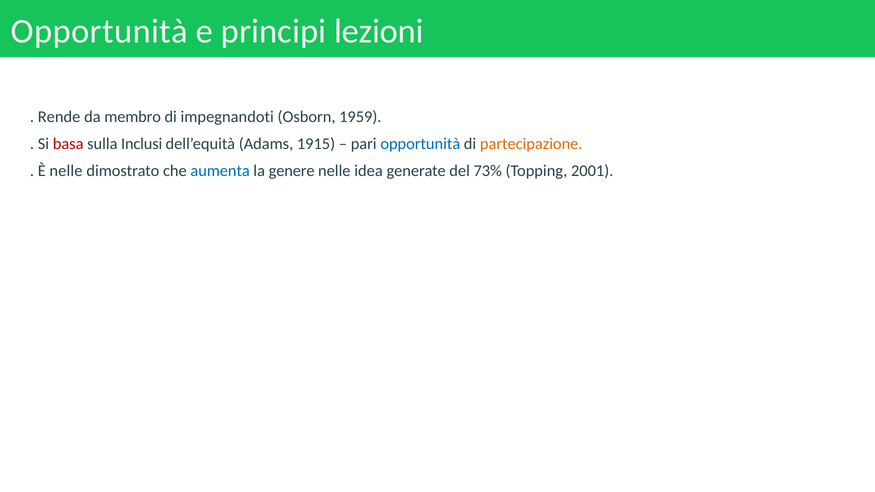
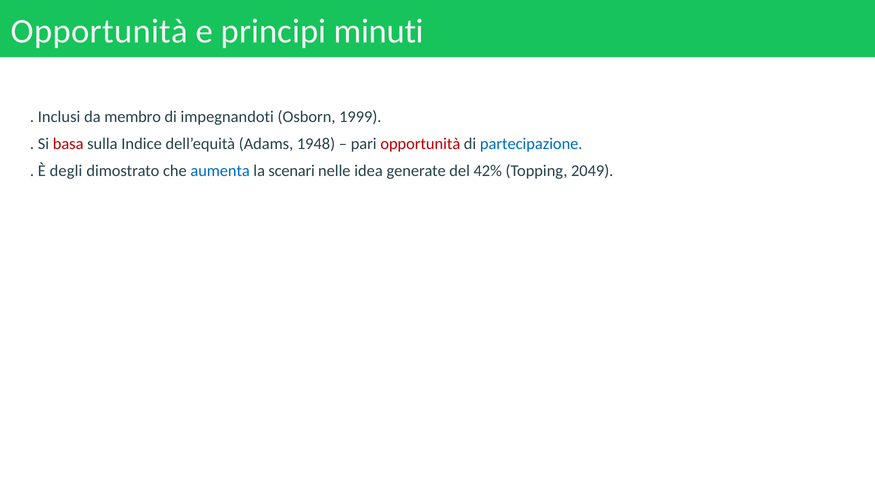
lezioni: lezioni -> minuti
Rende: Rende -> Inclusi
1959: 1959 -> 1999
Inclusi: Inclusi -> Indice
1915: 1915 -> 1948
opportunità at (420, 144) colour: blue -> red
partecipazione colour: orange -> blue
È nelle: nelle -> degli
genere: genere -> scenari
73%: 73% -> 42%
2001: 2001 -> 2049
